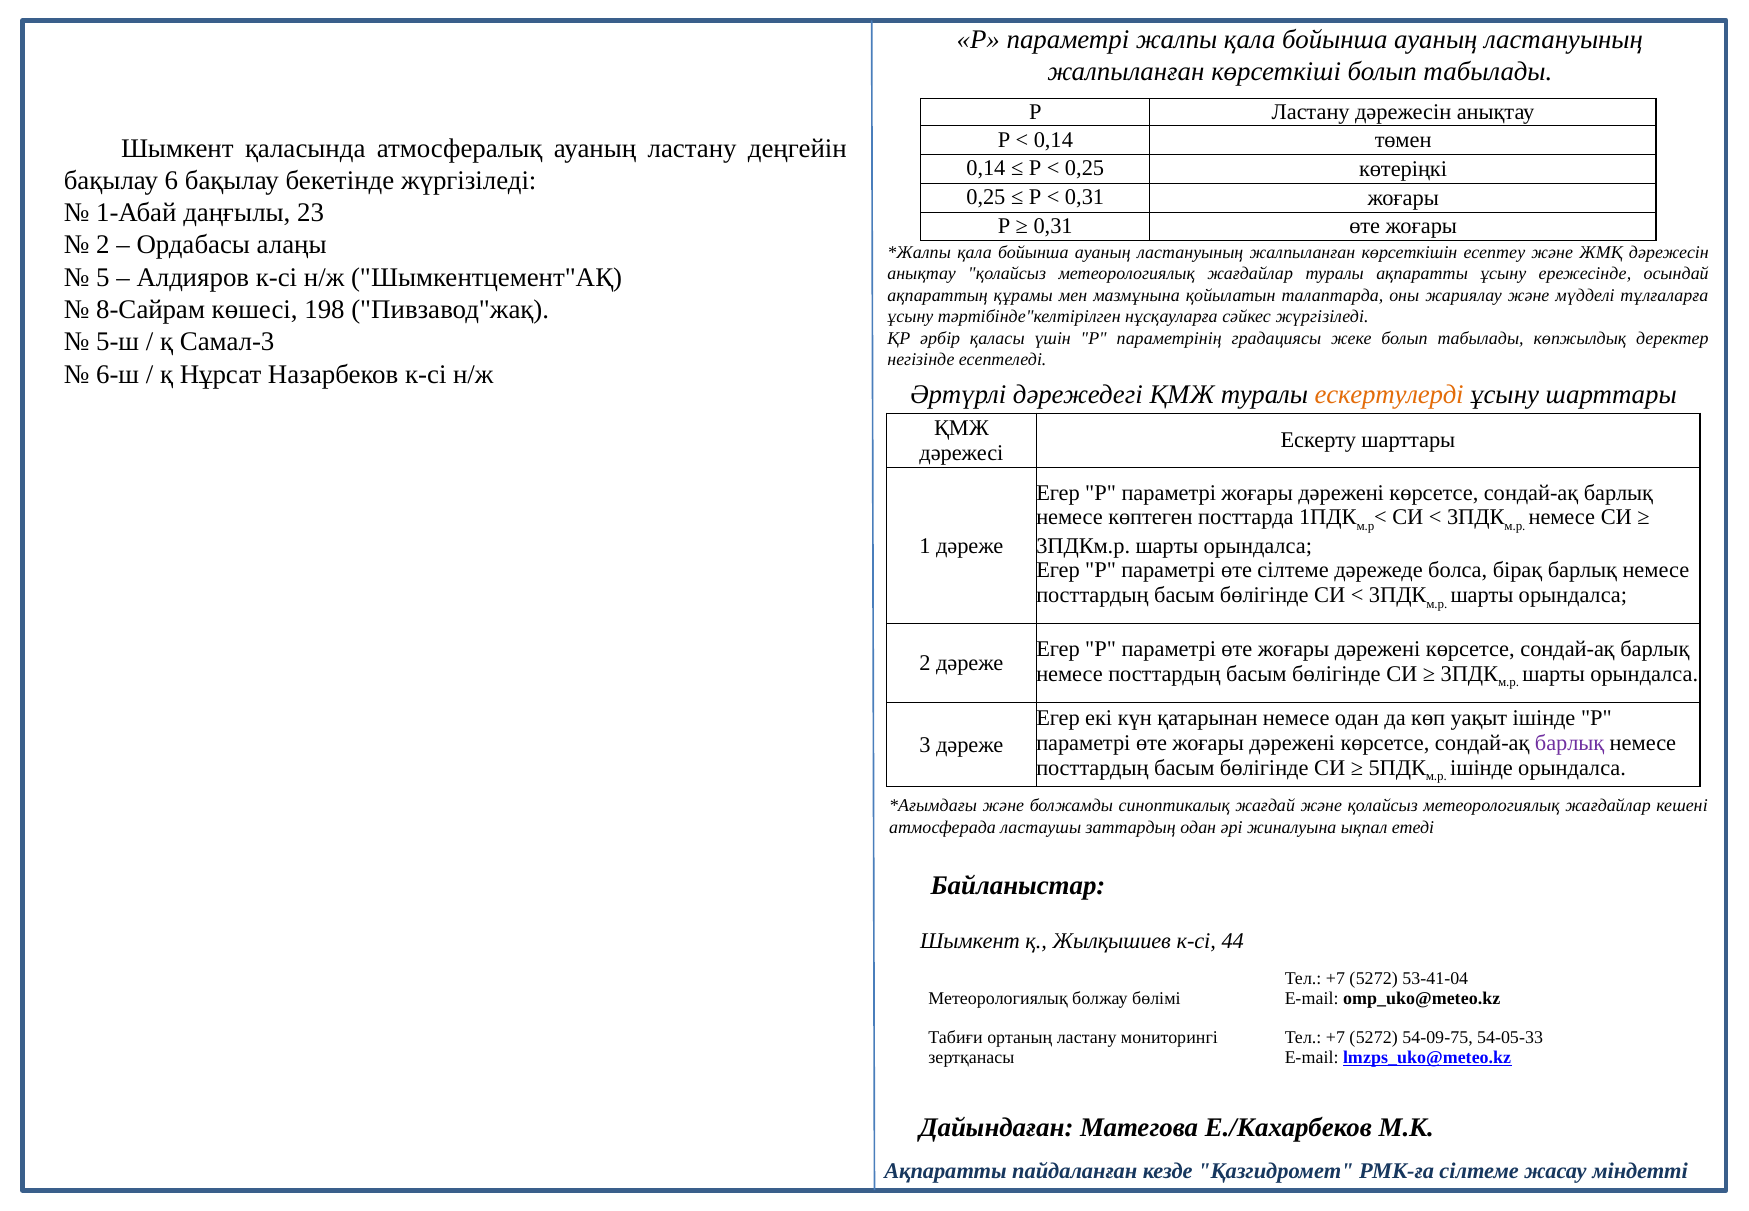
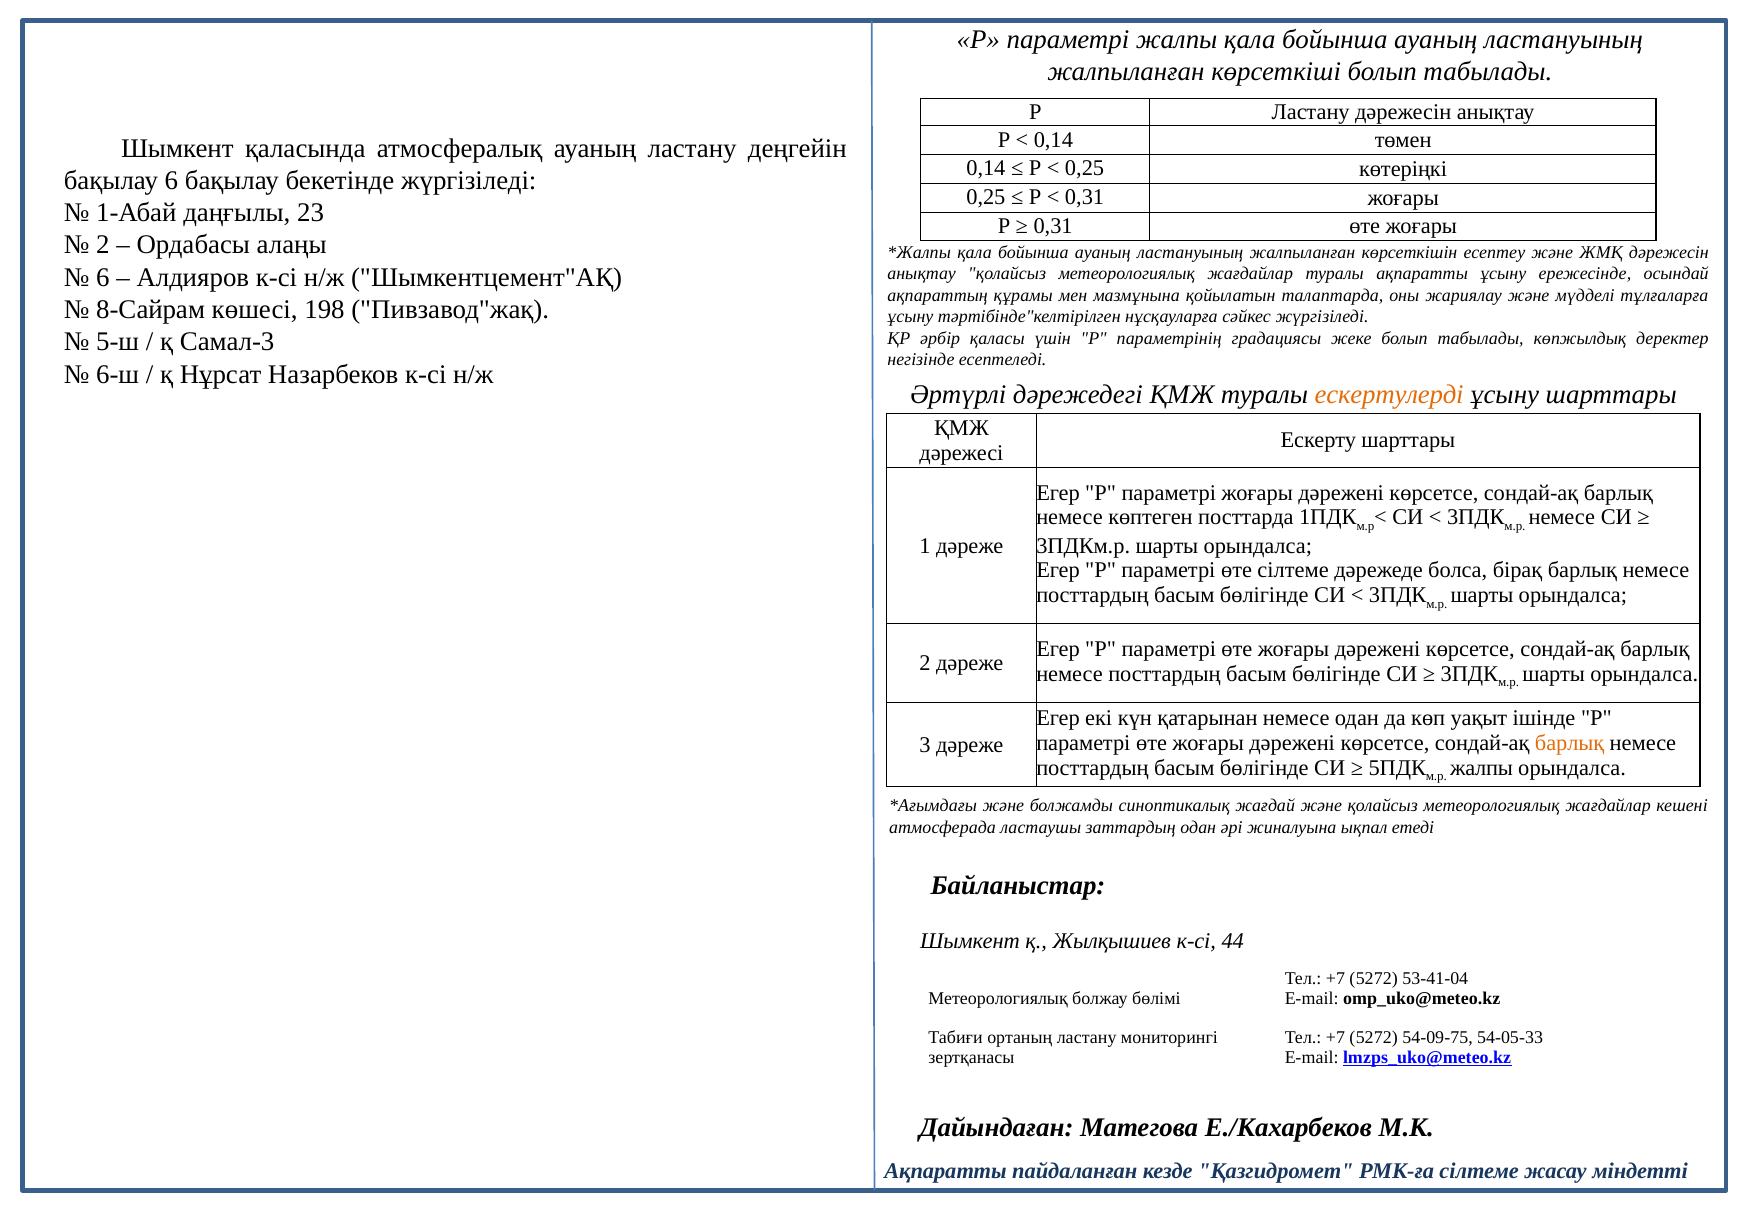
5 at (103, 277): 5 -> 6
барлық at (1570, 743) colour: purple -> orange
ішінде at (1482, 768): ішінде -> жалпы
